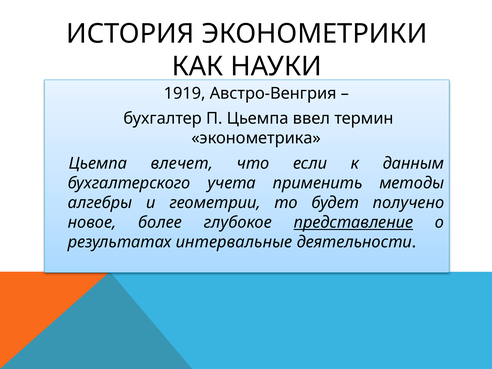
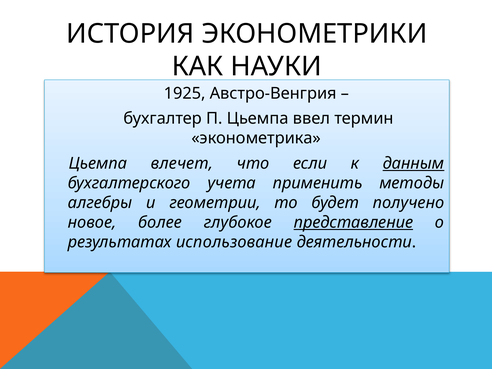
1919: 1919 -> 1925
данным underline: none -> present
интервальные: интервальные -> использование
